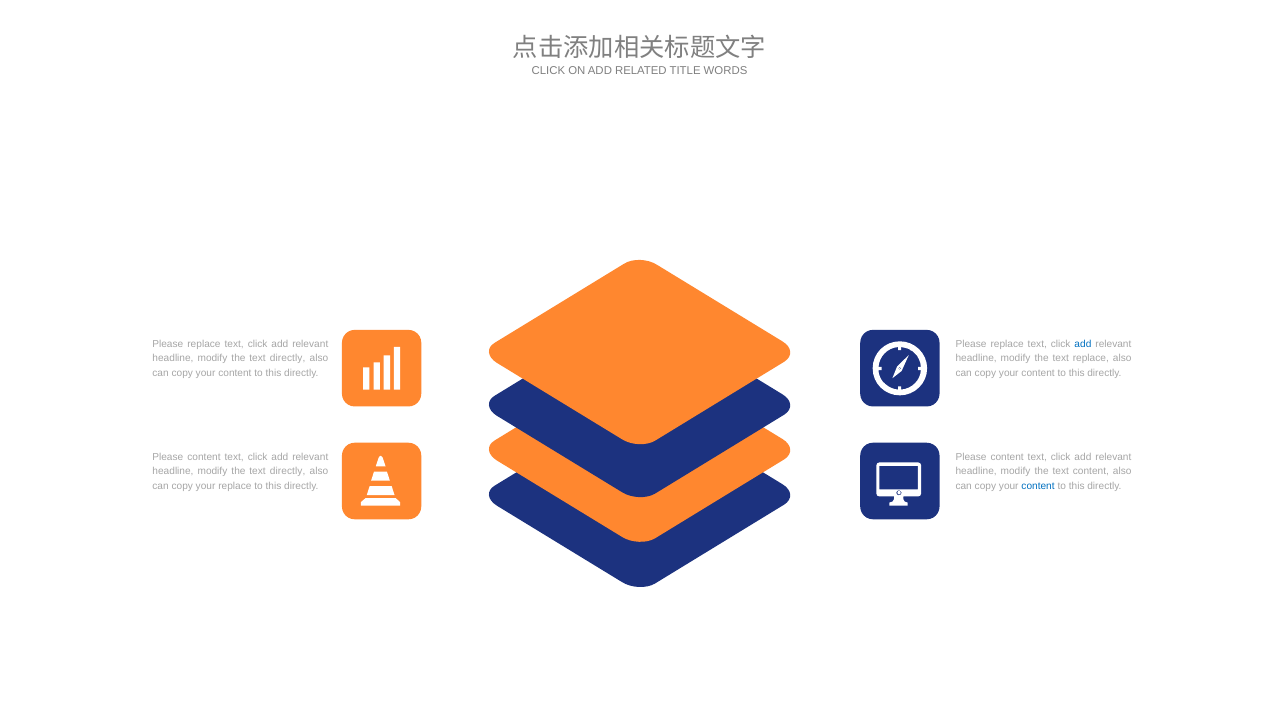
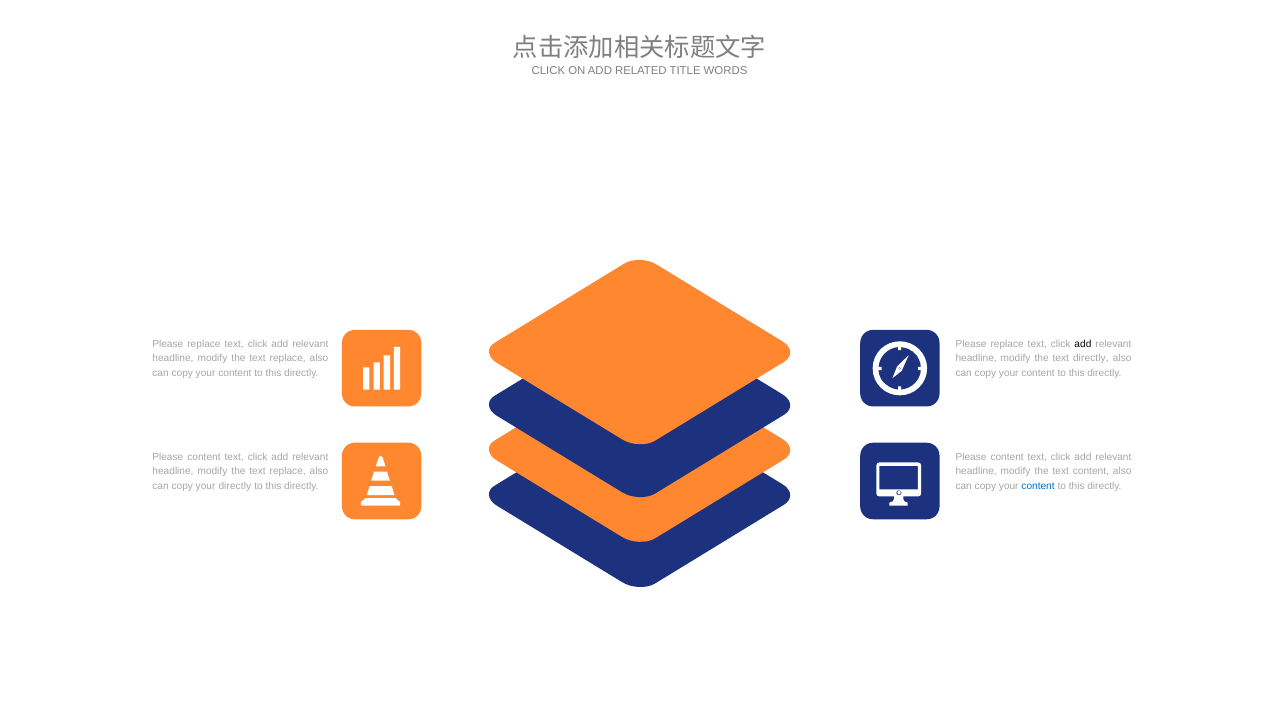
add at (1083, 344) colour: blue -> black
directly at (288, 359): directly -> replace
text replace: replace -> directly
directly at (288, 472): directly -> replace
your replace: replace -> directly
